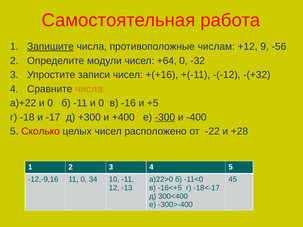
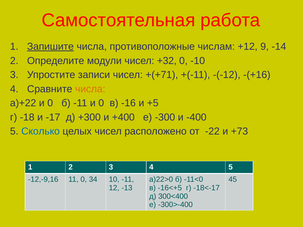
-56: -56 -> -14
+64: +64 -> +32
-32: -32 -> -10
+(+16: +(+16 -> +(+71
-(+32: -(+32 -> -(+16
-300 underline: present -> none
Сколько colour: red -> blue
+28: +28 -> +73
